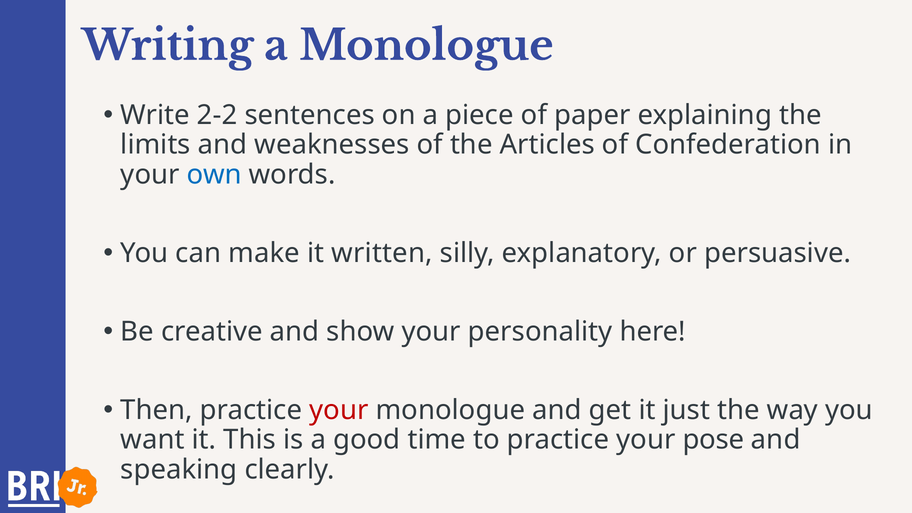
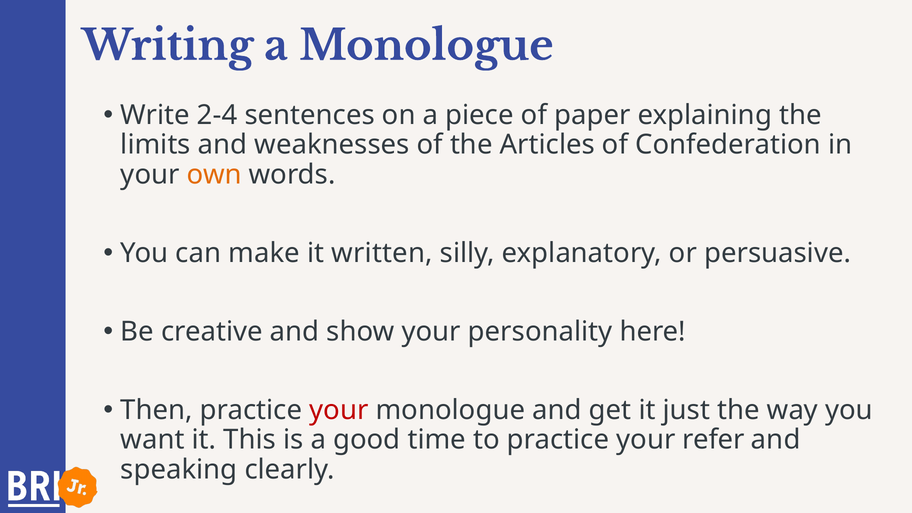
2-2: 2-2 -> 2-4
own colour: blue -> orange
pose: pose -> refer
